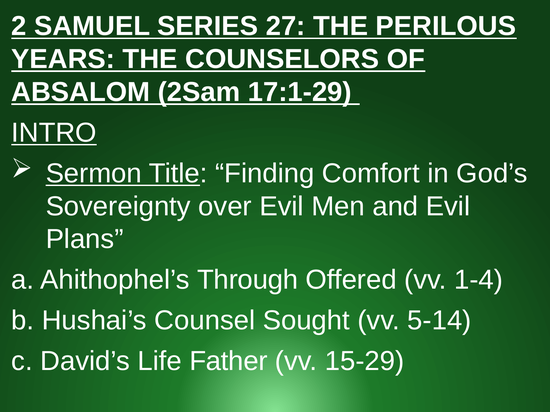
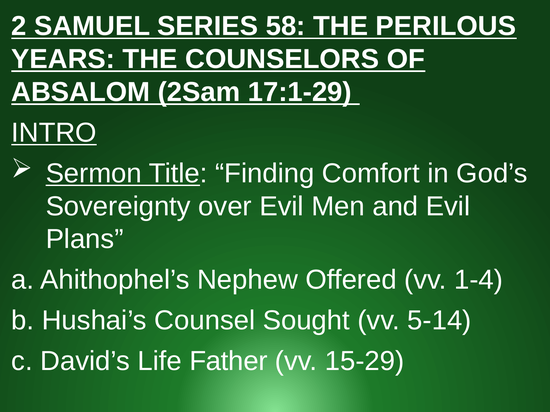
27: 27 -> 58
Through: Through -> Nephew
